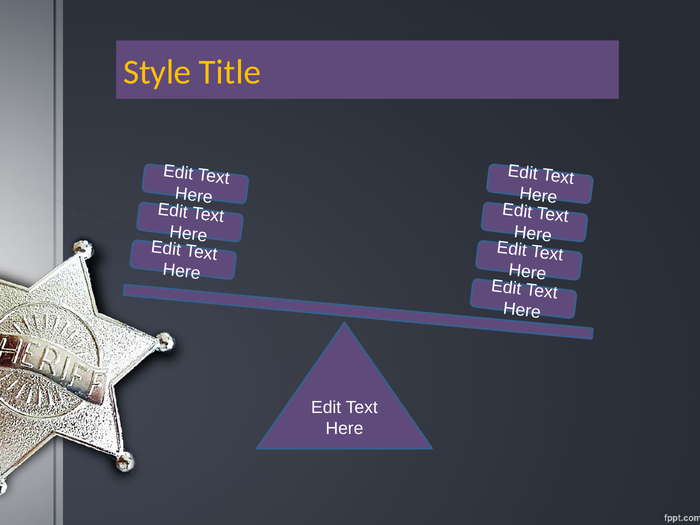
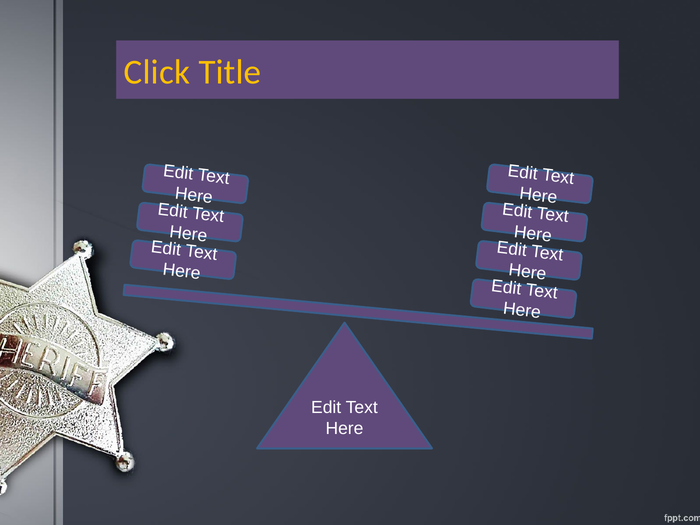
Style: Style -> Click
